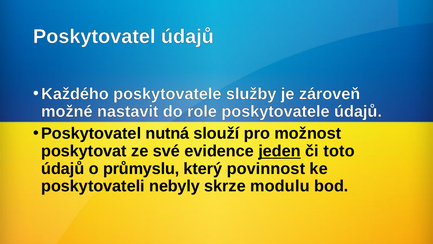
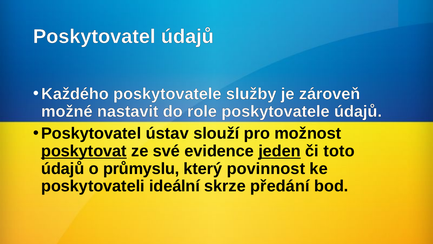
nutná: nutná -> ústav
poskytovat underline: none -> present
nebyly: nebyly -> ideální
modulu: modulu -> předání
